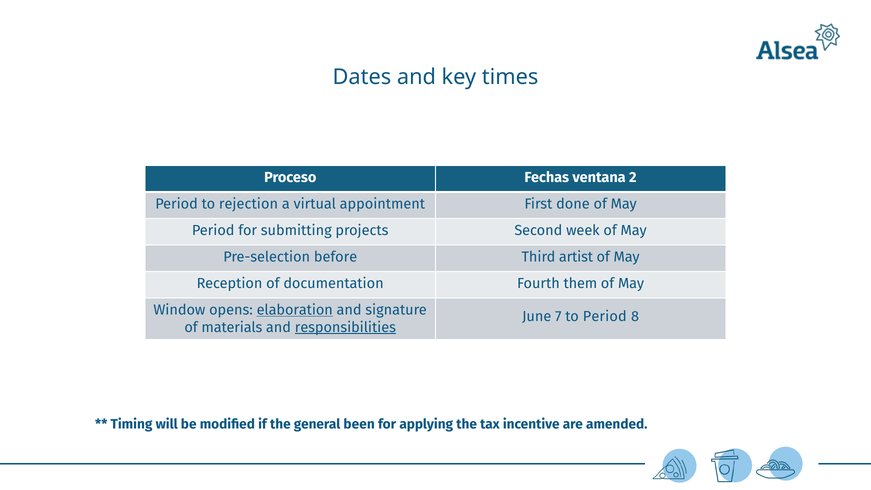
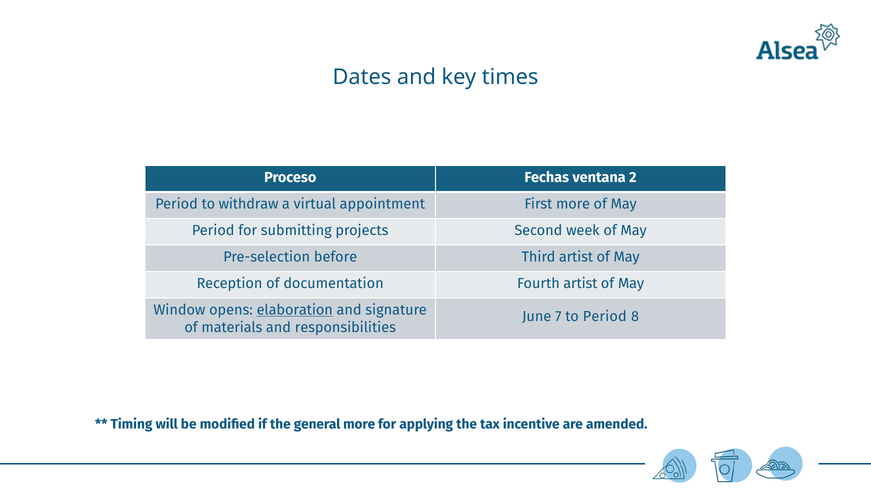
rejection: rejection -> withdraw
First done: done -> more
Fourth them: them -> artist
responsibilities underline: present -> none
general been: been -> more
